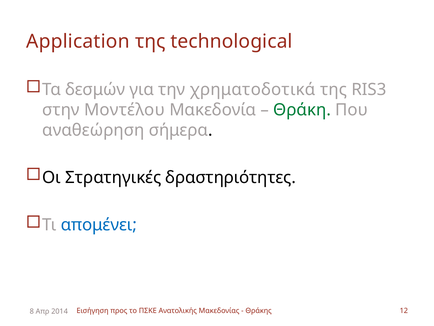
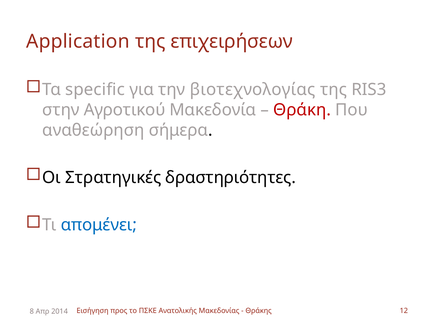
technological: technological -> επιχειρήσεων
δεσμών: δεσμών -> specific
χρηματοδοτικά: χρηματοδοτικά -> βιοτεχνολογίας
Μοντέλου: Μοντέλου -> Αγροτικού
Θράκη colour: green -> red
